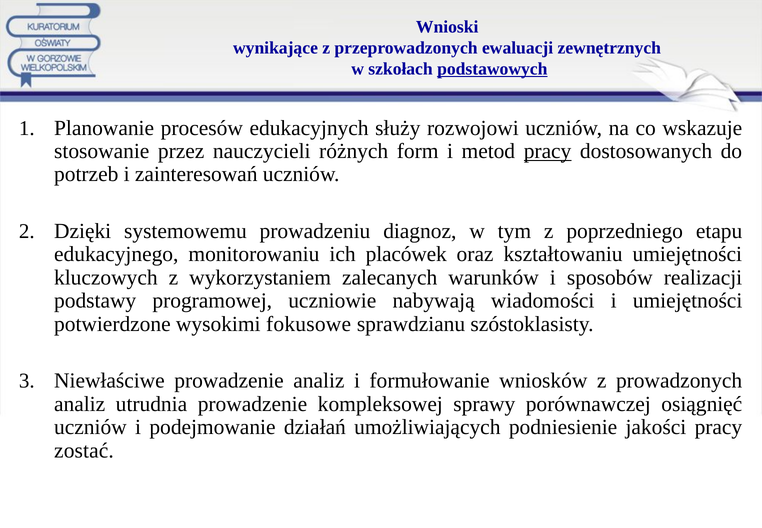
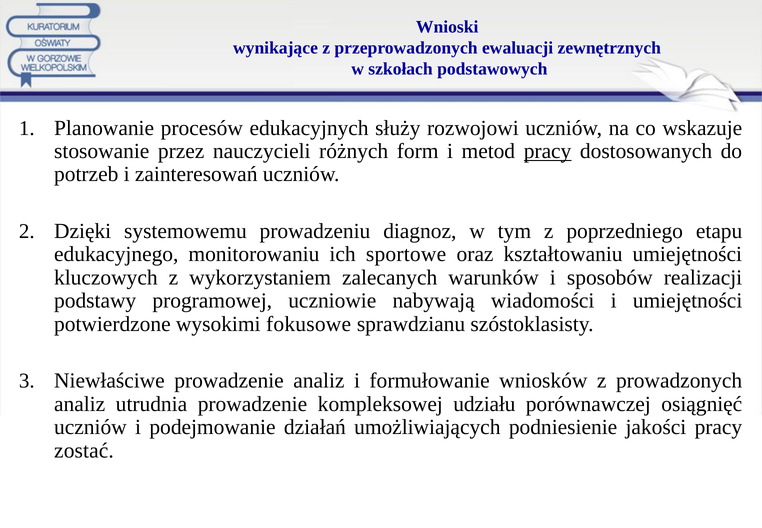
podstawowych underline: present -> none
placówek: placówek -> sportowe
sprawy: sprawy -> udziału
